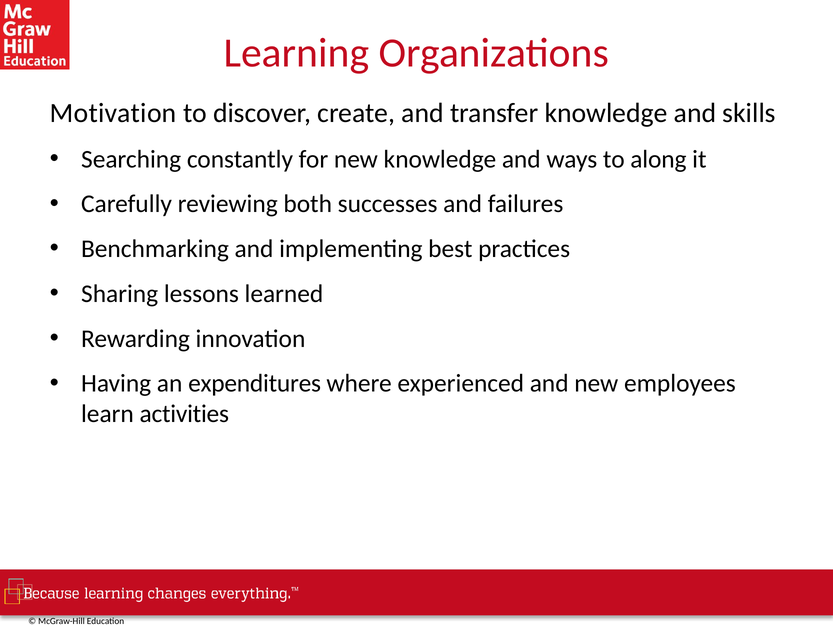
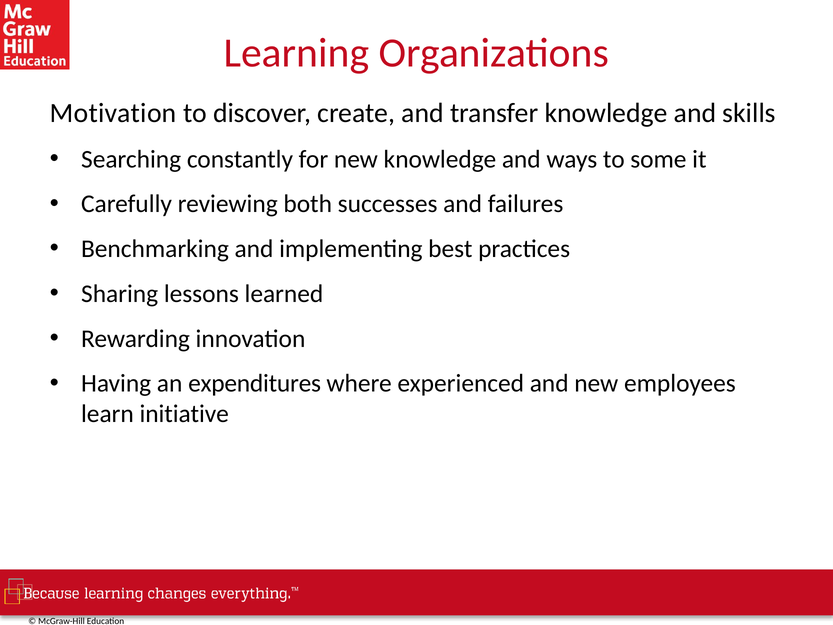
along: along -> some
activities: activities -> initiative
